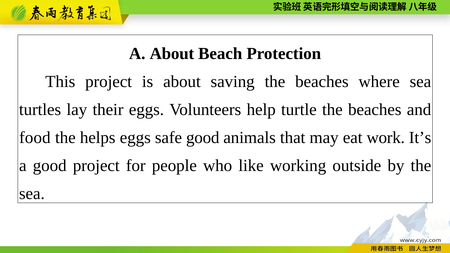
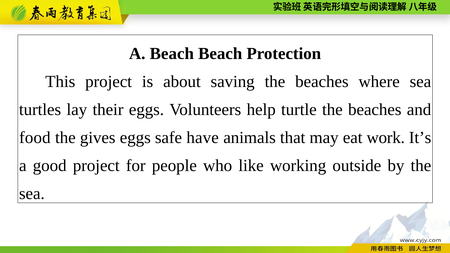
A About: About -> Beach
helps: helps -> gives
safe good: good -> have
